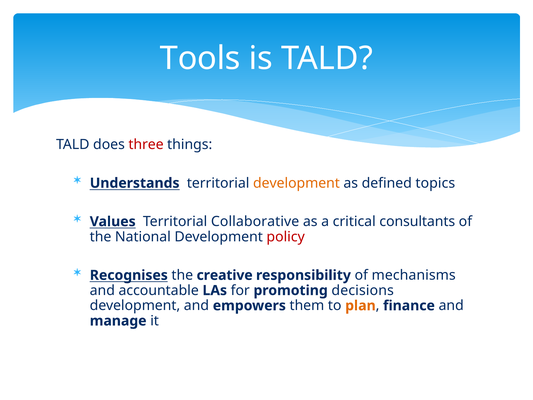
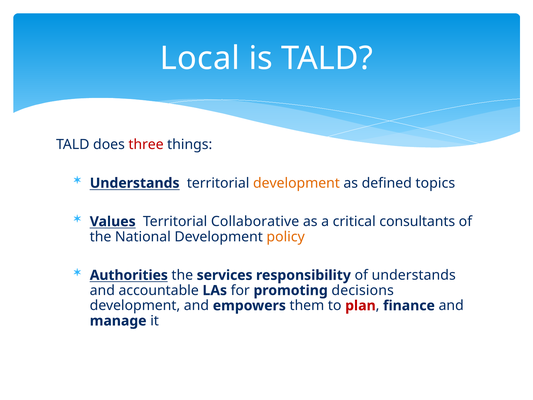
Tools: Tools -> Local
policy colour: red -> orange
Recognises: Recognises -> Authorities
creative: creative -> services
of mechanisms: mechanisms -> understands
plan colour: orange -> red
